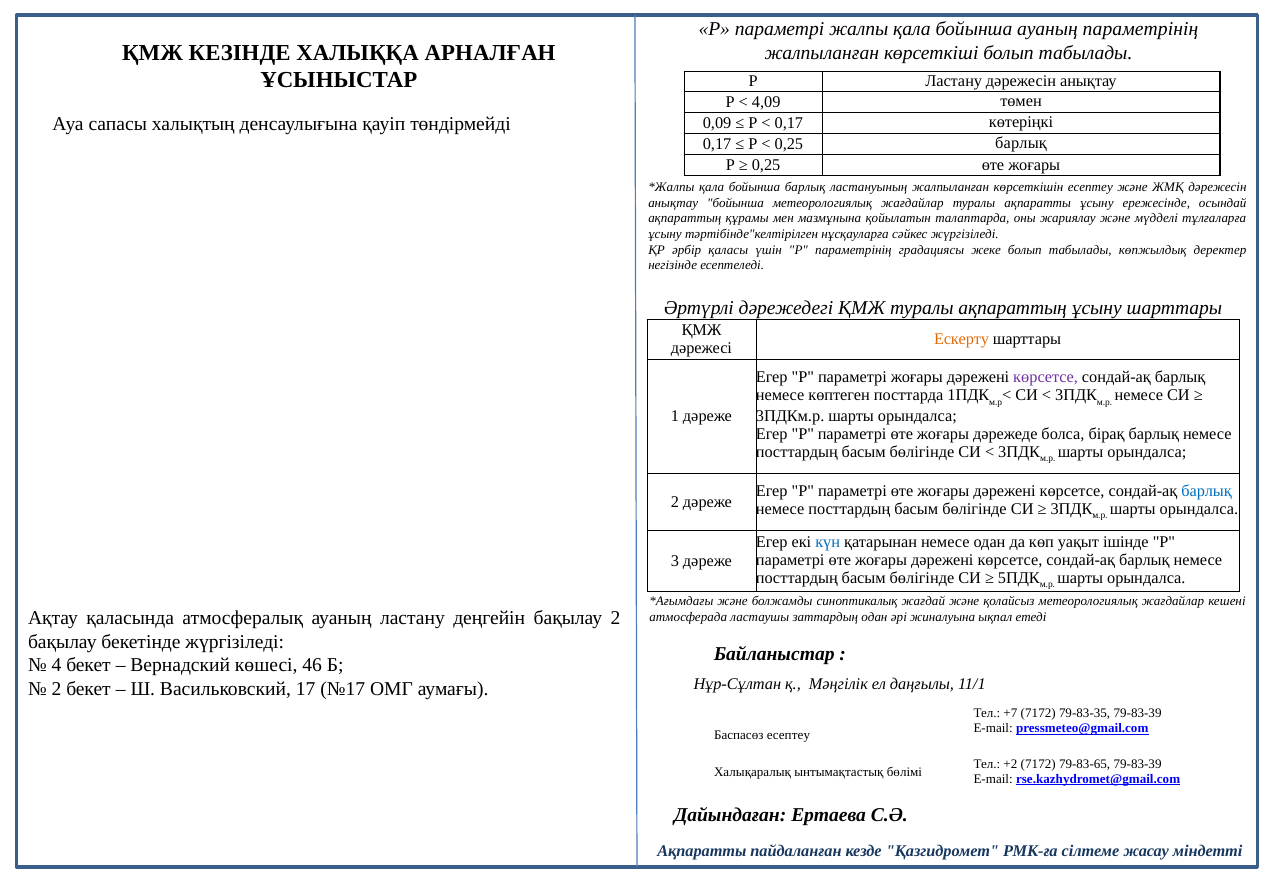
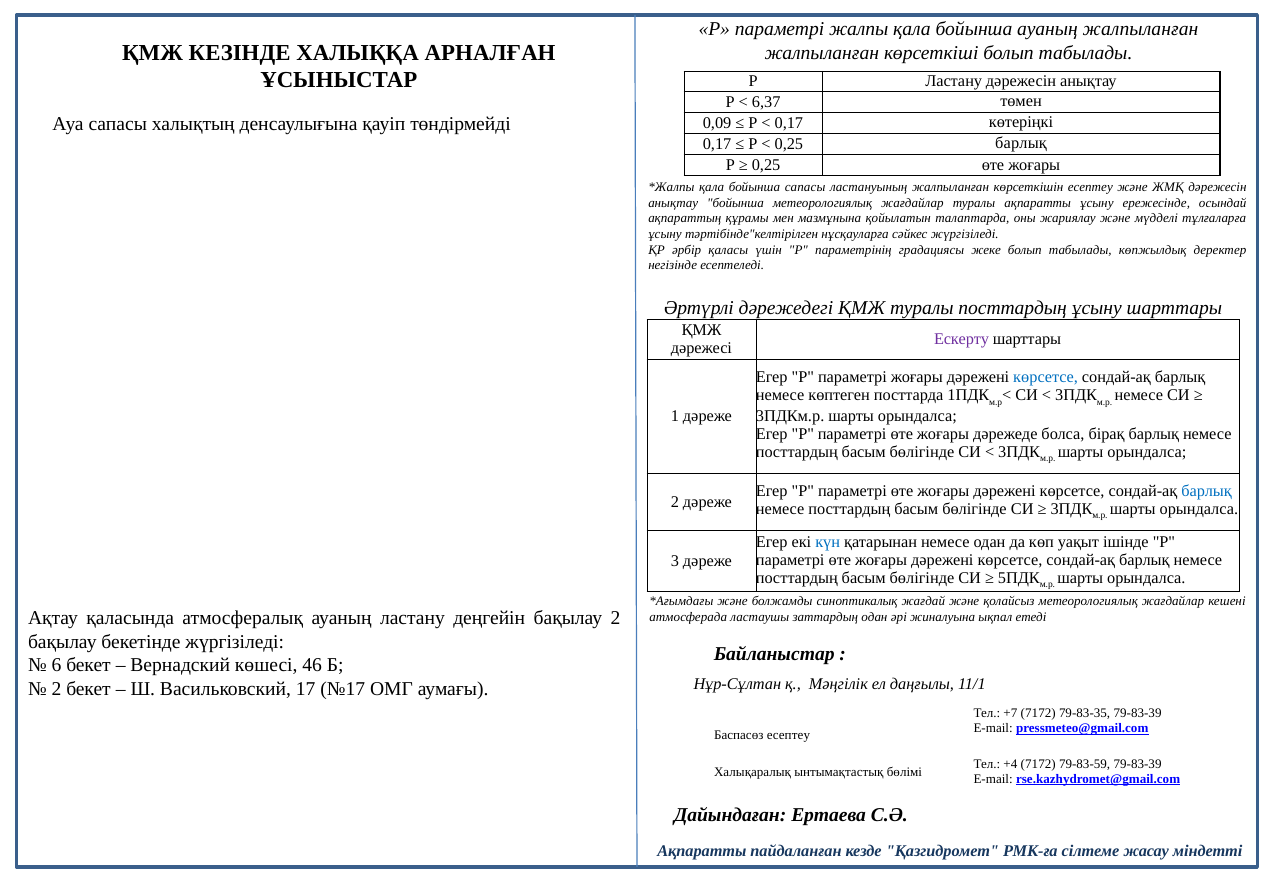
ауаның параметрінің: параметрінің -> жалпыланған
4,09: 4,09 -> 6,37
бойынша барлық: барлық -> сапасы
туралы ақпараттың: ақпараттың -> посттардың
Ескерту colour: orange -> purple
көрсетсе at (1046, 377) colour: purple -> blue
4: 4 -> 6
+2: +2 -> +4
79-83-65: 79-83-65 -> 79-83-59
